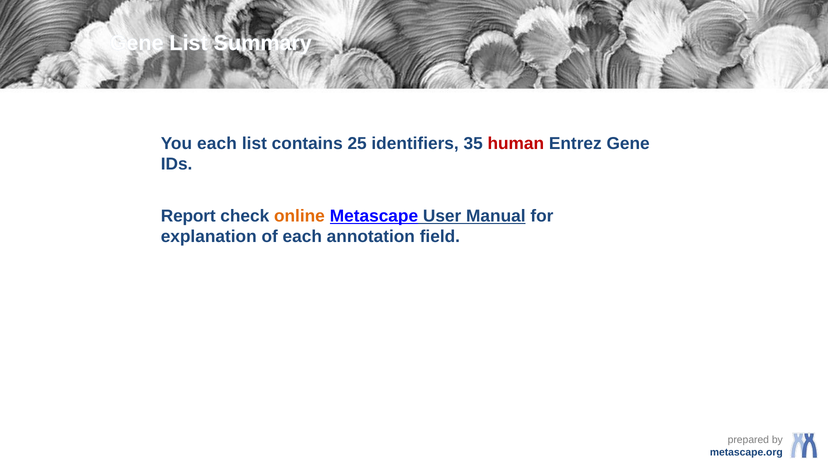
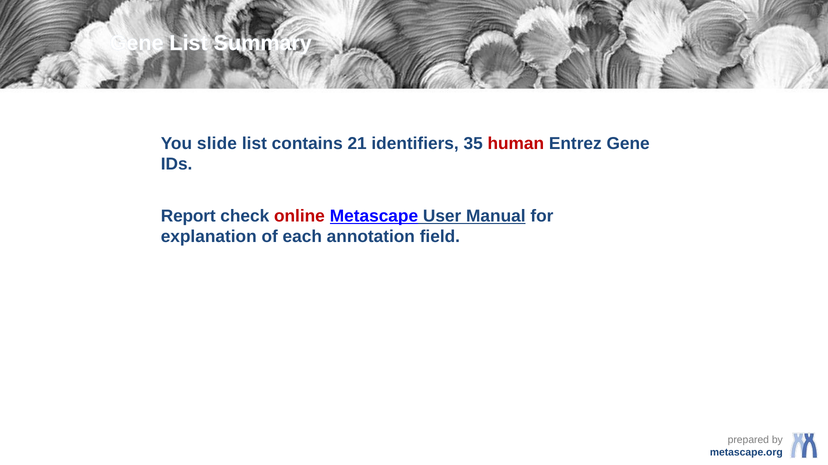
You each: each -> slide
25: 25 -> 21
online colour: orange -> red
